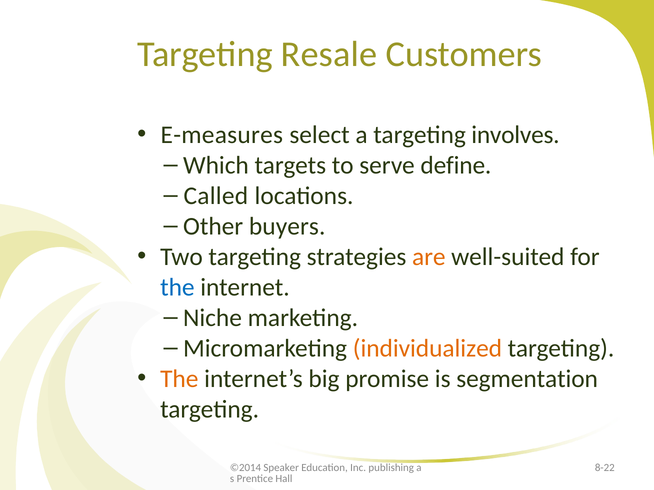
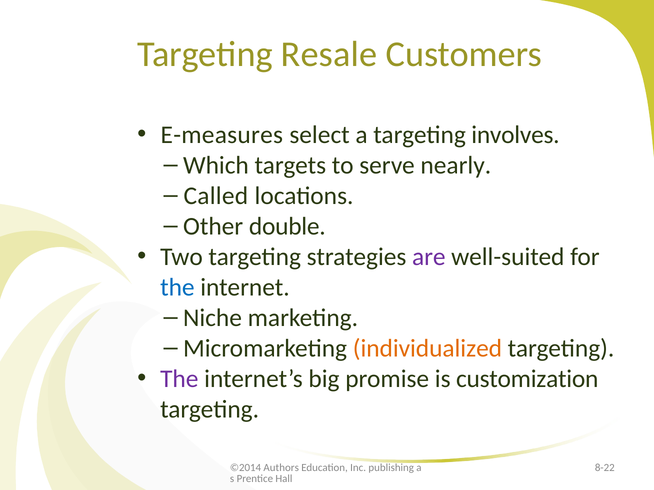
define: define -> nearly
buyers: buyers -> double
are colour: orange -> purple
The at (179, 379) colour: orange -> purple
segmentation: segmentation -> customization
Speaker: Speaker -> Authors
